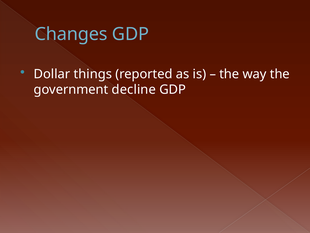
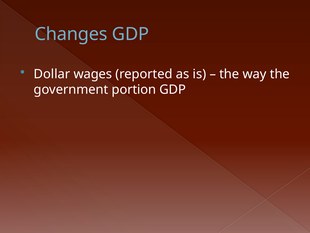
things: things -> wages
decline: decline -> portion
